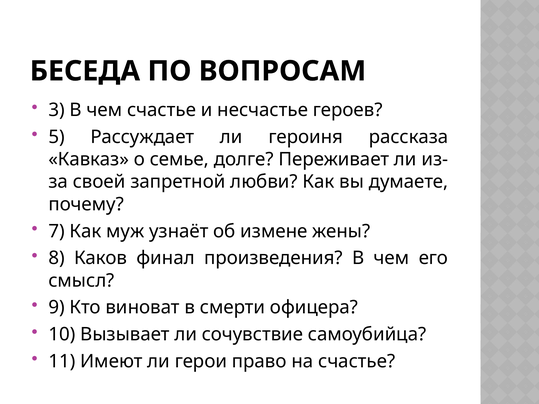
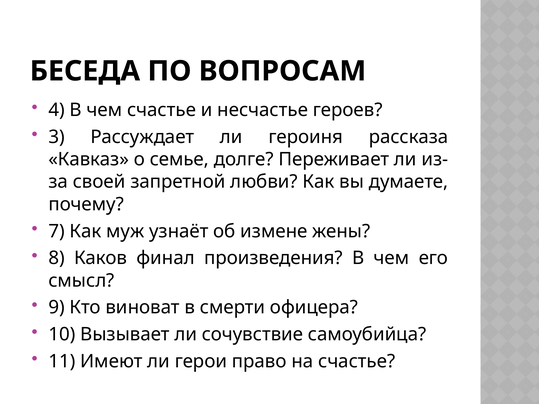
3: 3 -> 4
5: 5 -> 3
